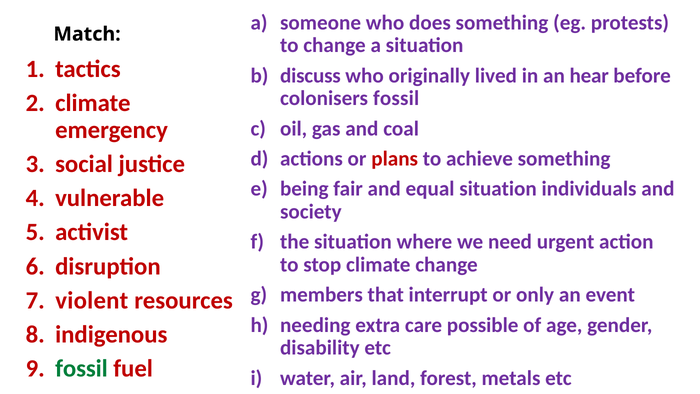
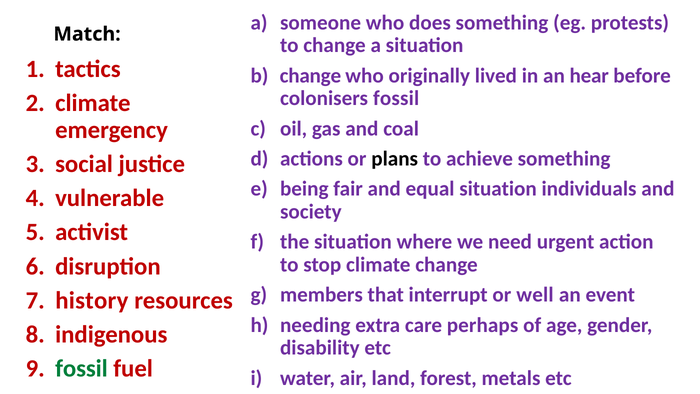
discuss at (310, 76): discuss -> change
plans colour: red -> black
only: only -> well
violent: violent -> history
possible: possible -> perhaps
